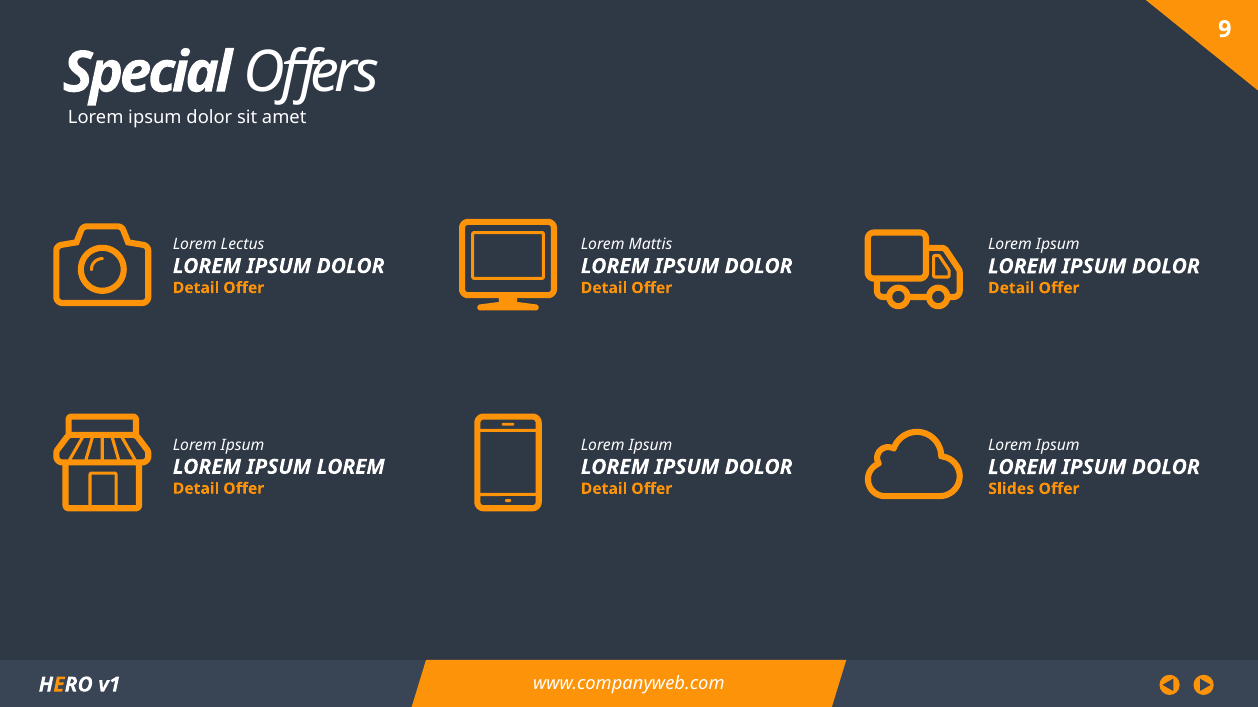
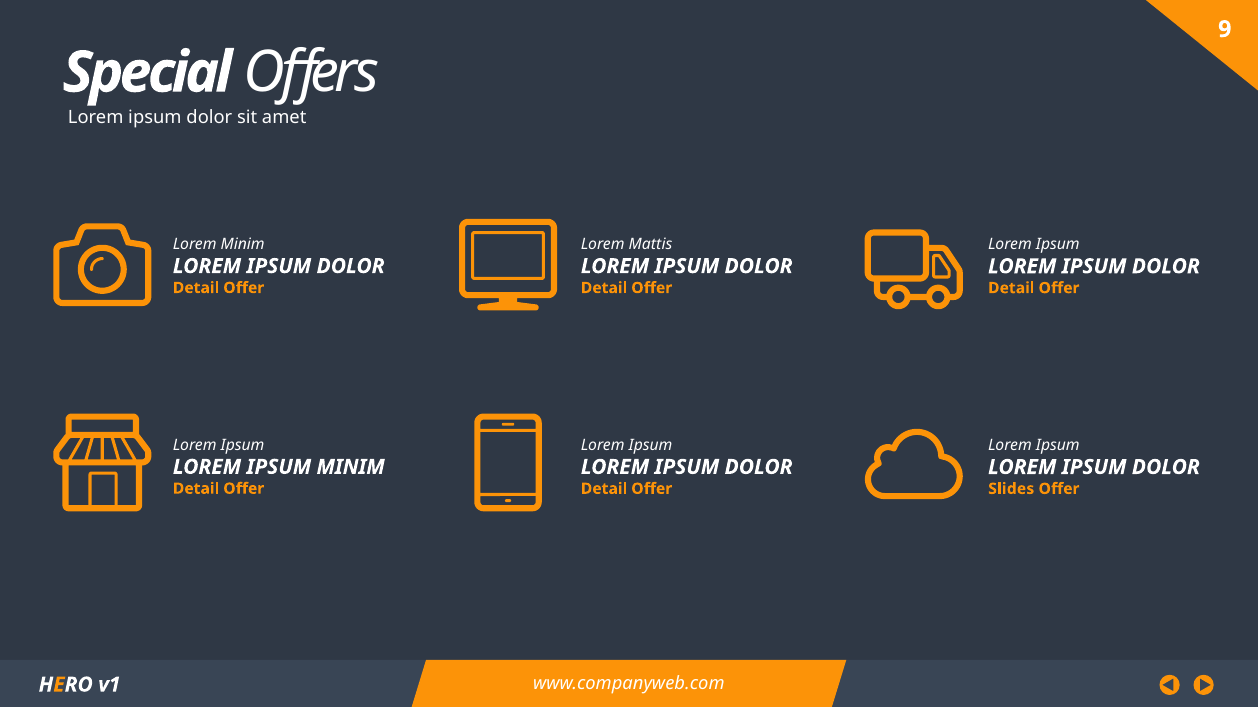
Lorem Lectus: Lectus -> Minim
LOREM at (351, 467): LOREM -> MINIM
